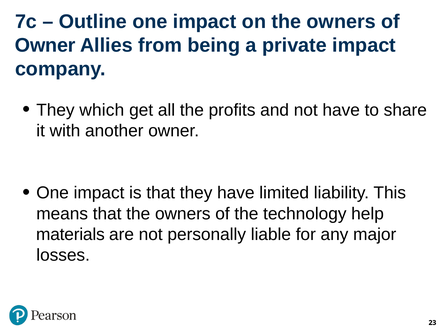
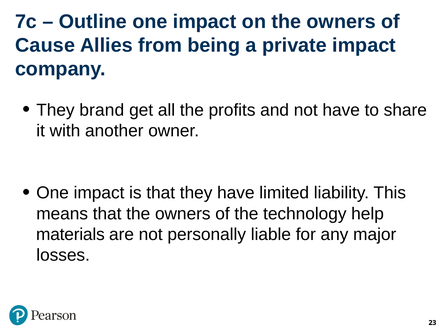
Owner at (45, 45): Owner -> Cause
which: which -> brand
